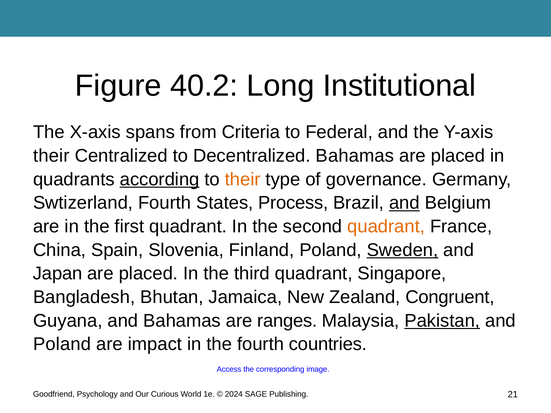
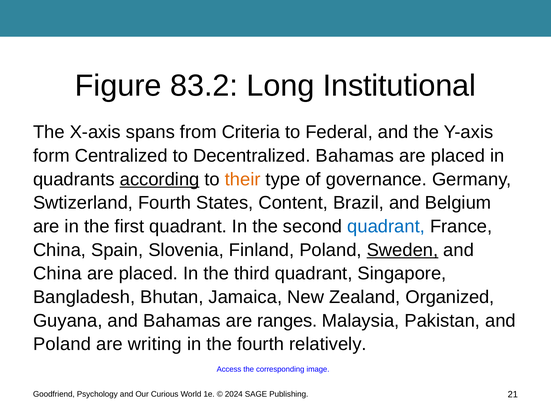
40.2: 40.2 -> 83.2
their at (51, 156): their -> form
Process: Process -> Content
and at (404, 203) underline: present -> none
quadrant at (386, 227) colour: orange -> blue
Japan at (58, 274): Japan -> China
Congruent: Congruent -> Organized
Pakistan underline: present -> none
impact: impact -> writing
countries: countries -> relatively
